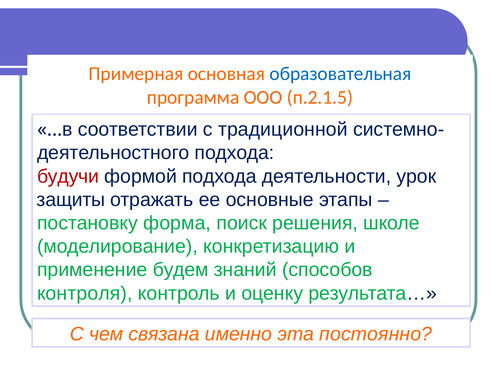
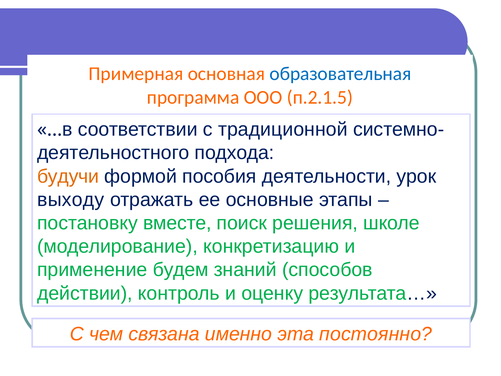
будучи colour: red -> orange
формой подхода: подхода -> пособия
защиты: защиты -> выходу
форма: форма -> вместе
контроля: контроля -> действии
